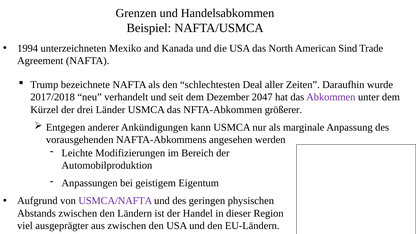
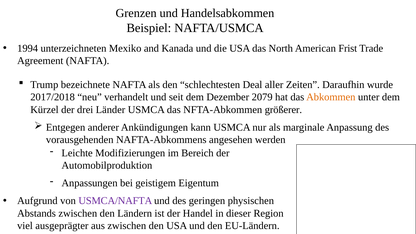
Sind: Sind -> Frist
2047: 2047 -> 2079
Abkommen colour: purple -> orange
